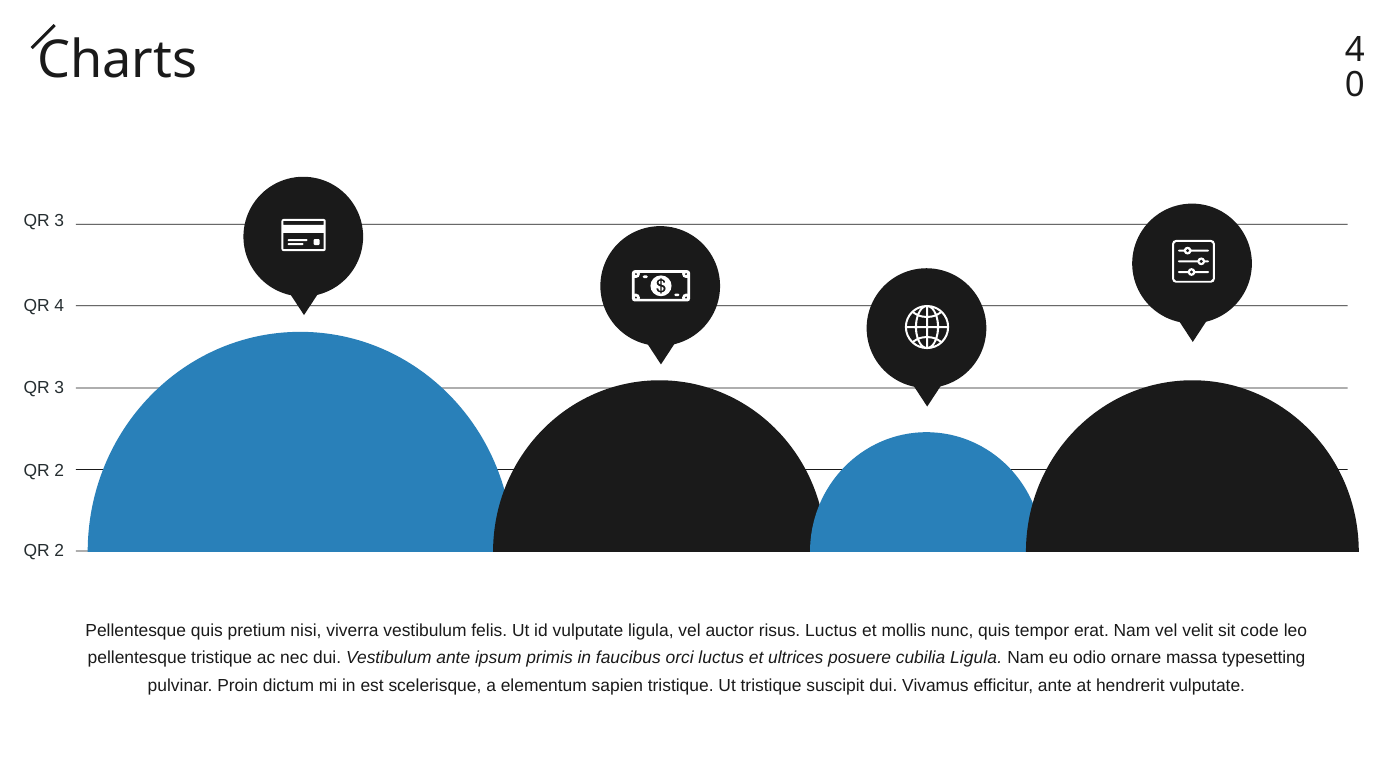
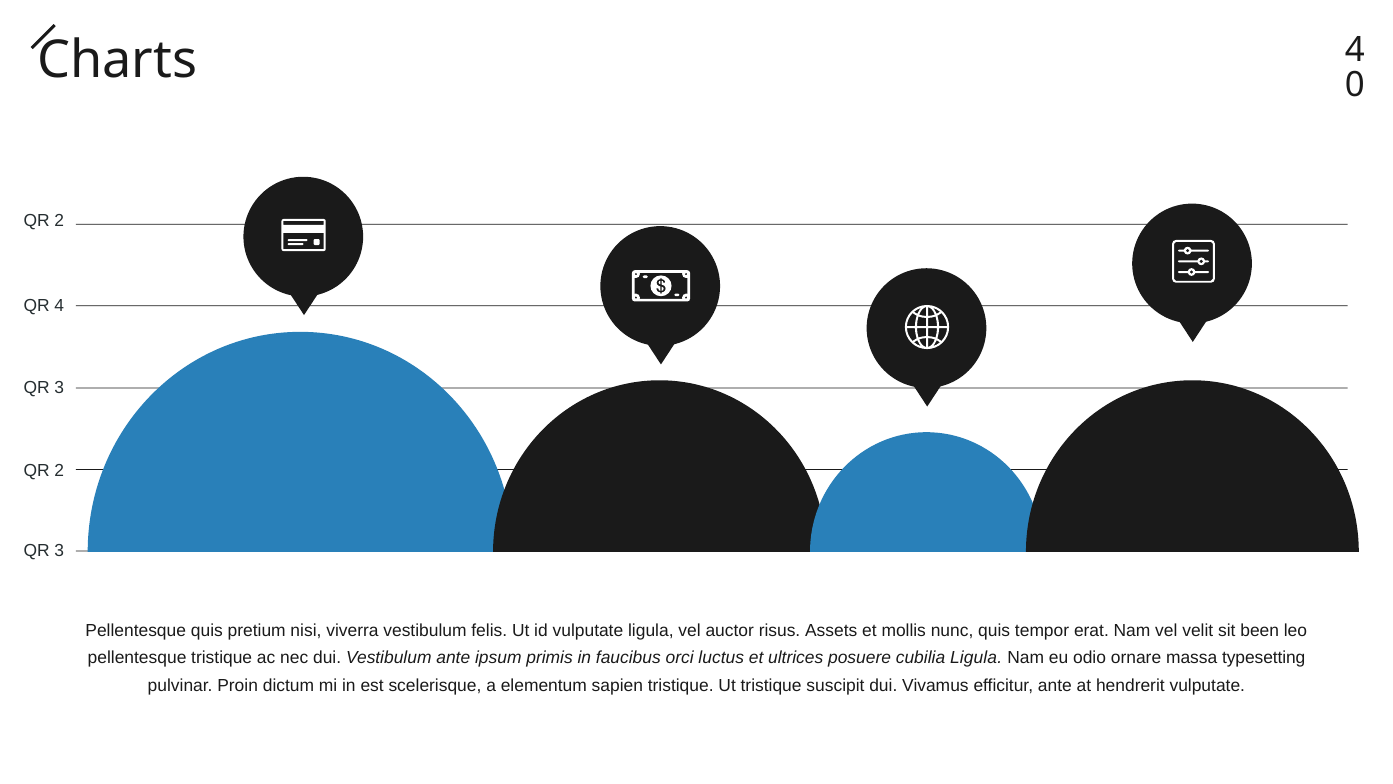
3 at (59, 221): 3 -> 2
2 at (59, 551): 2 -> 3
risus Luctus: Luctus -> Assets
code: code -> been
